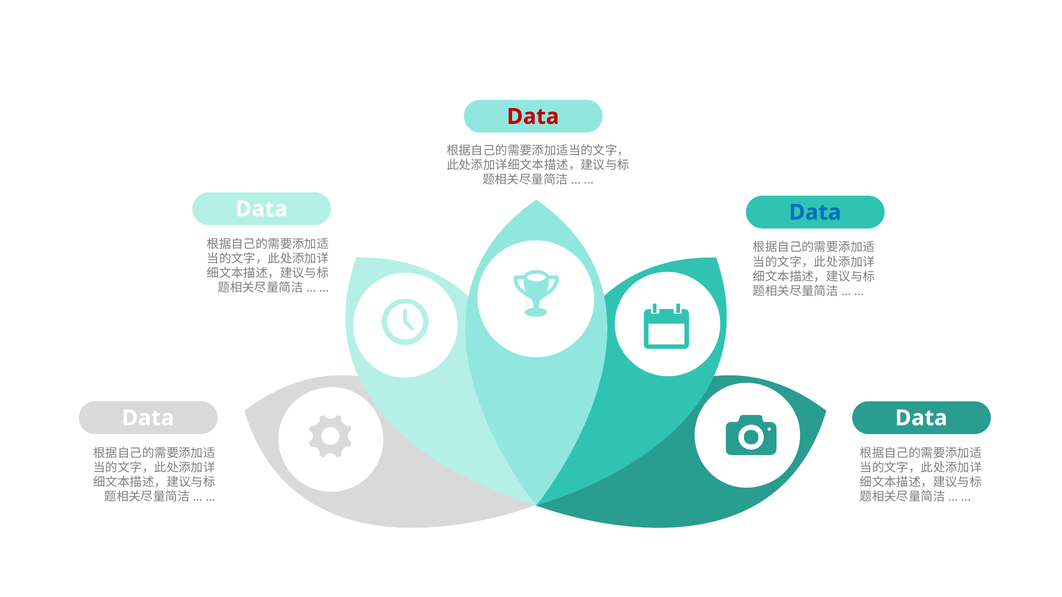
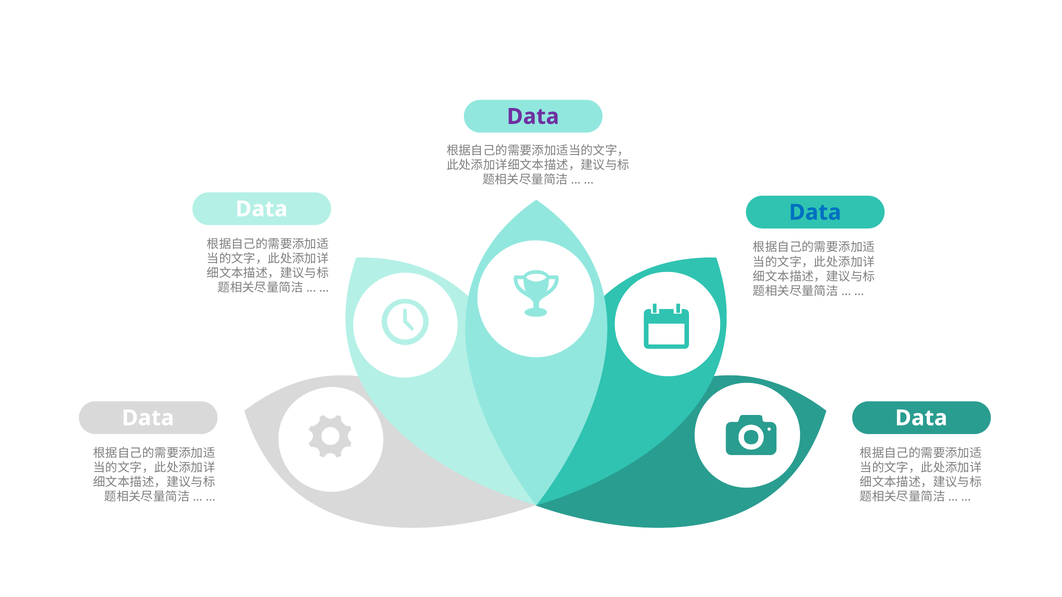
Data at (533, 117) colour: red -> purple
